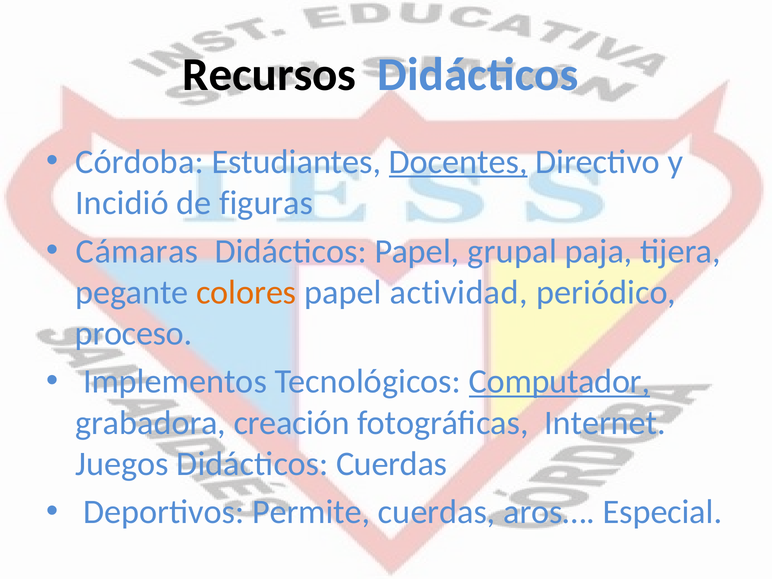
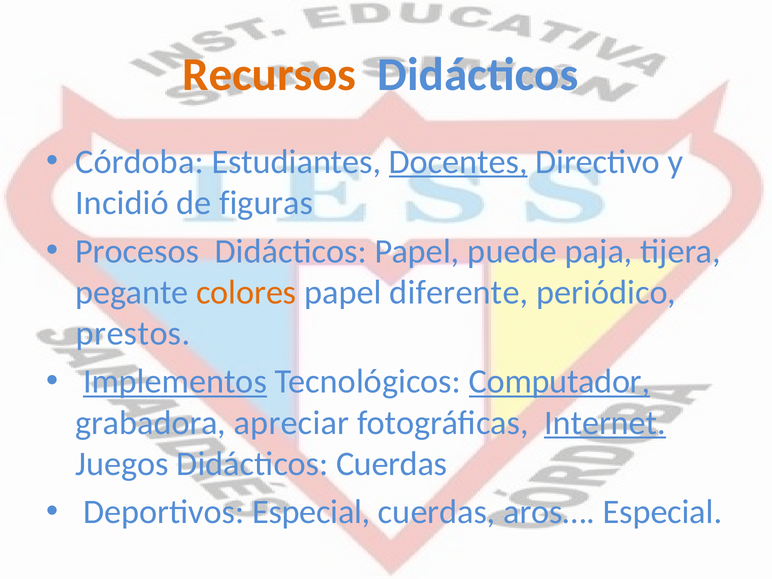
Recursos colour: black -> orange
Cámaras: Cámaras -> Procesos
grupal: grupal -> puede
actividad: actividad -> diferente
proceso: proceso -> prestos
Implementos underline: none -> present
creación: creación -> apreciar
Internet underline: none -> present
Deportivos Permite: Permite -> Especial
